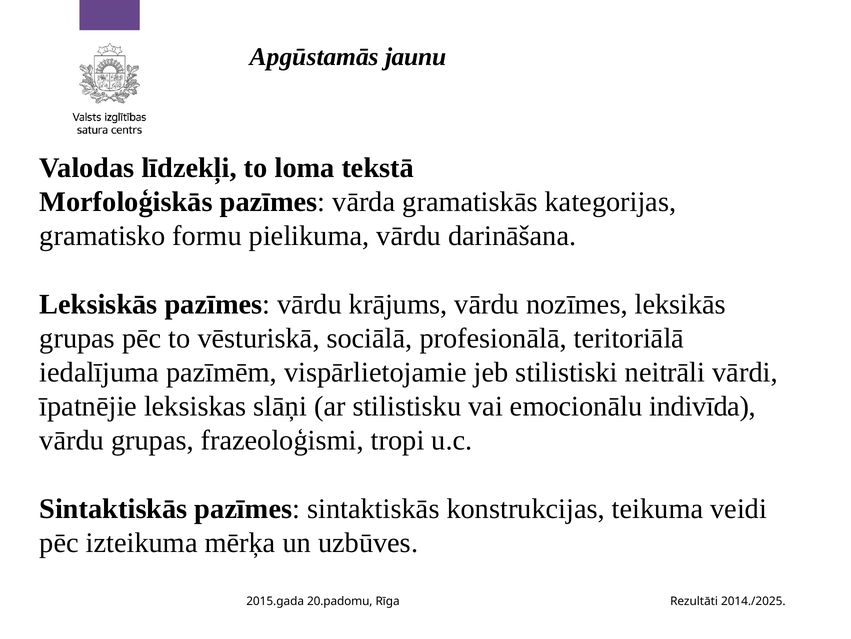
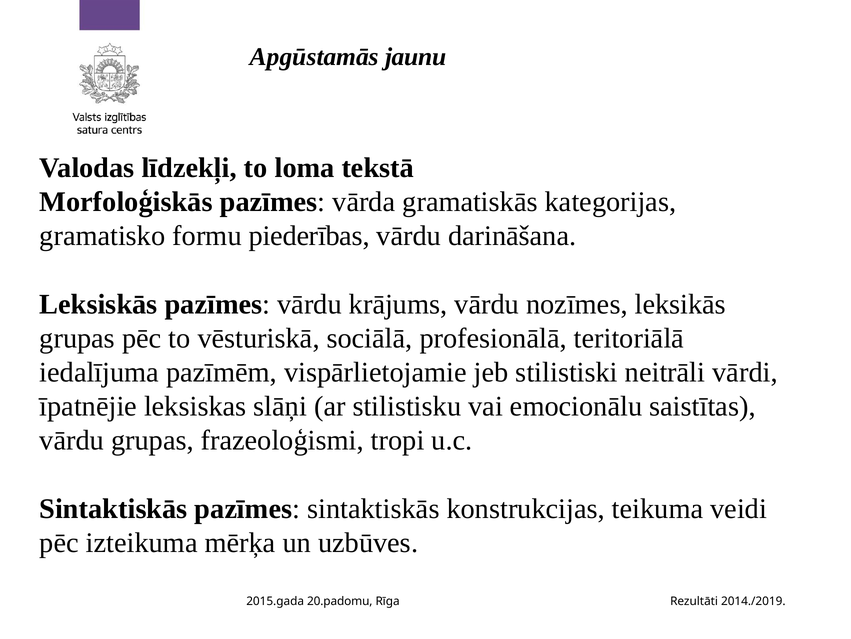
pielikuma: pielikuma -> piederības
indivīda: indivīda -> saistītas
2014./2025: 2014./2025 -> 2014./2019
